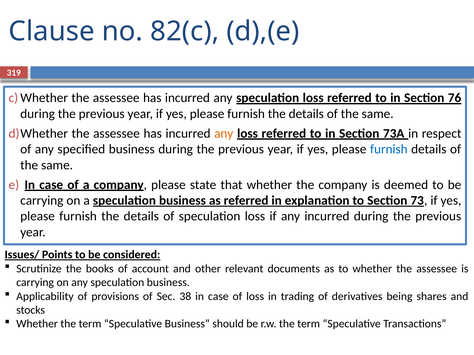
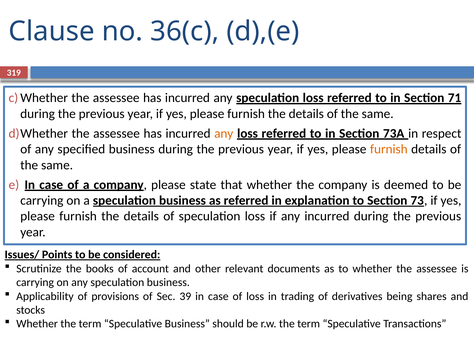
82(c: 82(c -> 36(c
76: 76 -> 71
furnish at (389, 149) colour: blue -> orange
38: 38 -> 39
